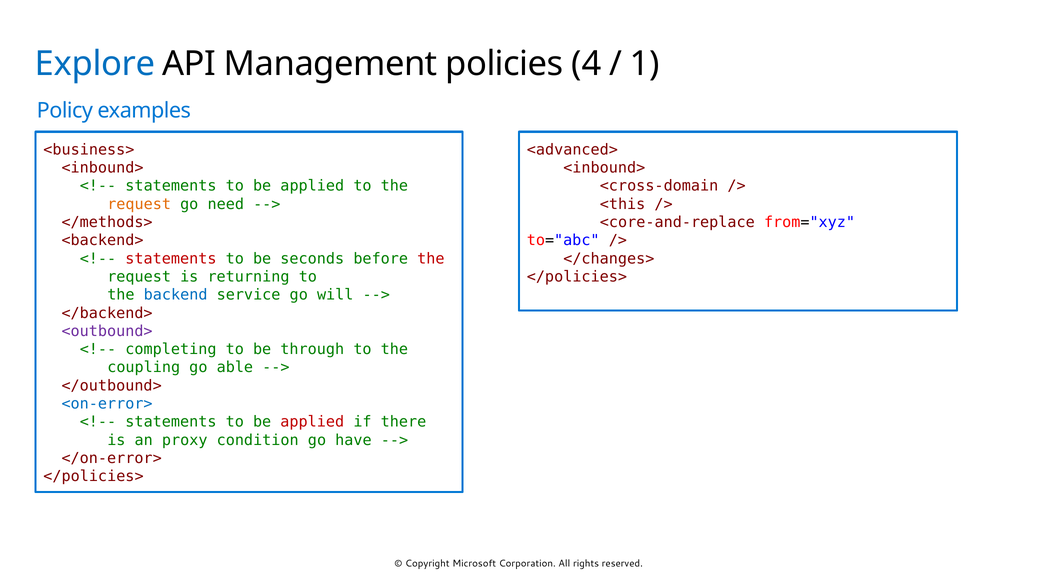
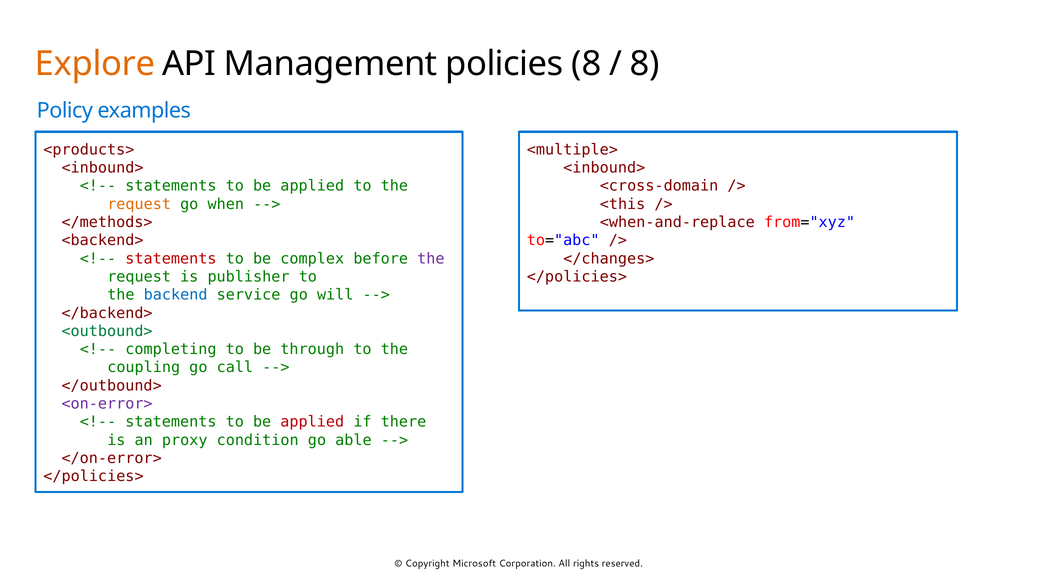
Explore colour: blue -> orange
policies 4: 4 -> 8
1 at (645, 64): 1 -> 8
<business>: <business> -> <products>
<advanced>: <advanced> -> <multiple>
need: need -> when
<core-and-replace: <core-and-replace -> <when-and-replace
seconds: seconds -> complex
the at (431, 259) colour: red -> purple
returning: returning -> publisher
<outbound> colour: purple -> green
able: able -> call
<on-error> colour: blue -> purple
have: have -> able
